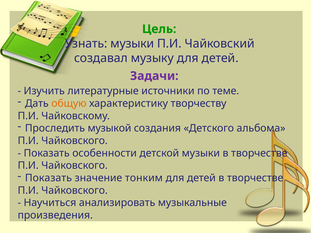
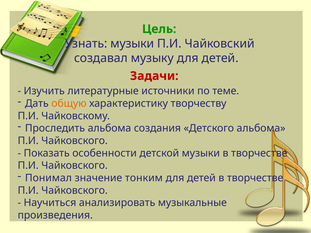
Задачи colour: purple -> red
Проследить музыкой: музыкой -> альбома
Показать at (48, 178): Показать -> Понимал
